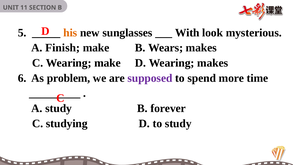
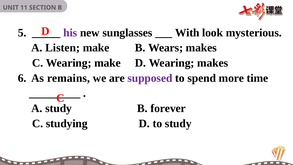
his colour: orange -> purple
Finish: Finish -> Listen
problem: problem -> remains
